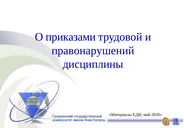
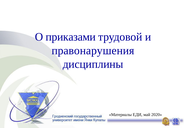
правонарушений: правонарушений -> правонарушения
